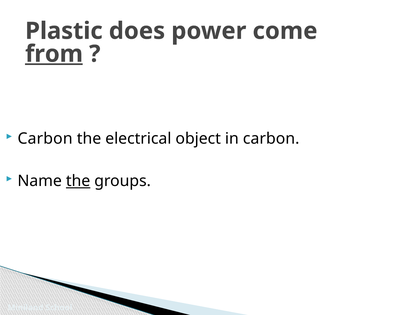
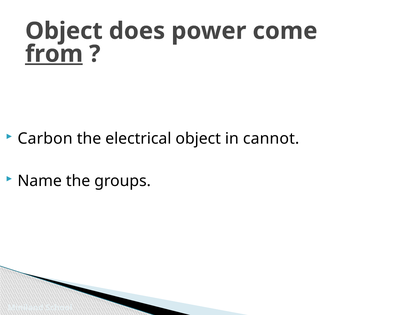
Plastic at (64, 31): Plastic -> Object
in carbon: carbon -> cannot
the at (78, 181) underline: present -> none
